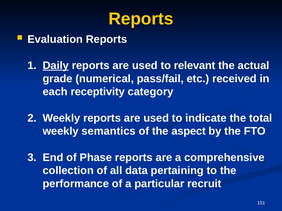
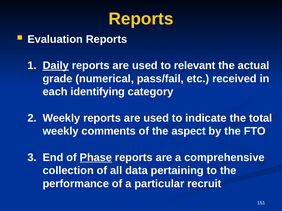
receptivity: receptivity -> identifying
semantics: semantics -> comments
Phase underline: none -> present
